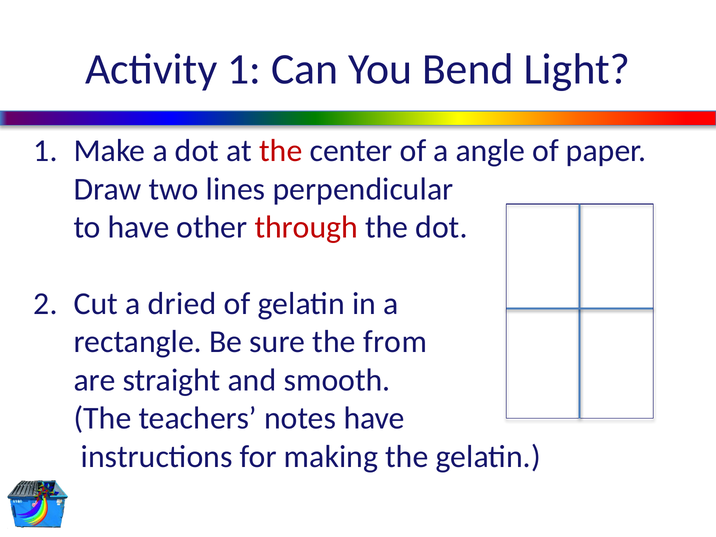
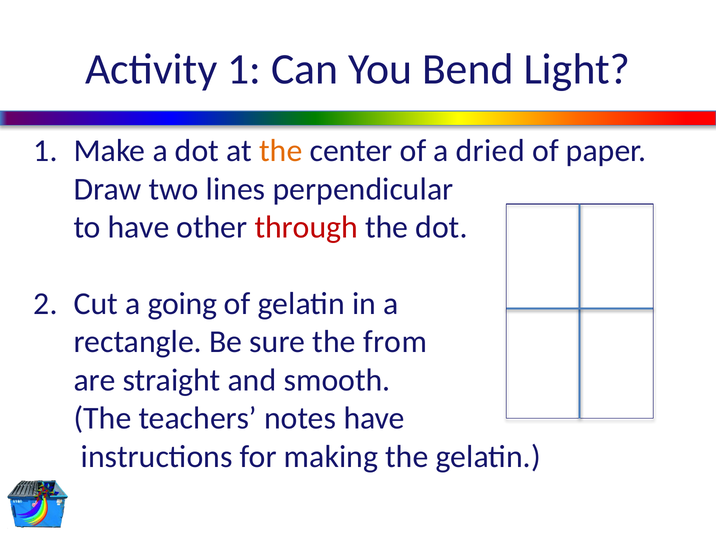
the at (281, 151) colour: red -> orange
angle: angle -> dried
dried: dried -> going
